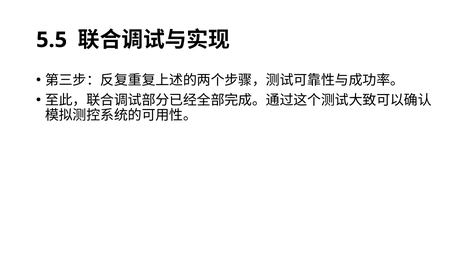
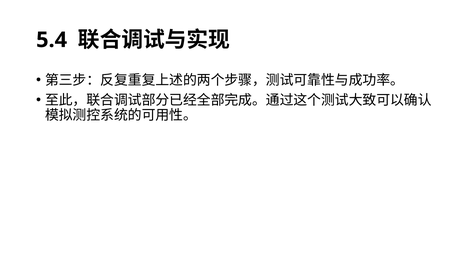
5.5: 5.5 -> 5.4
